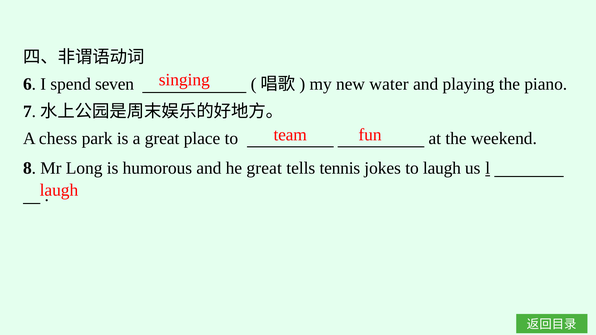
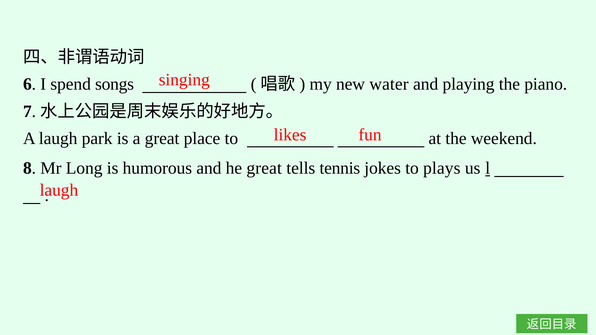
seven: seven -> songs
team: team -> likes
A chess: chess -> laugh
to laugh: laugh -> plays
